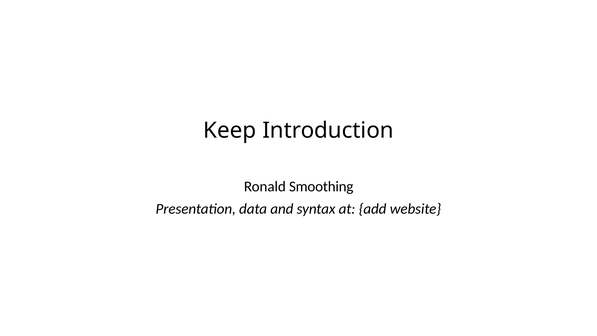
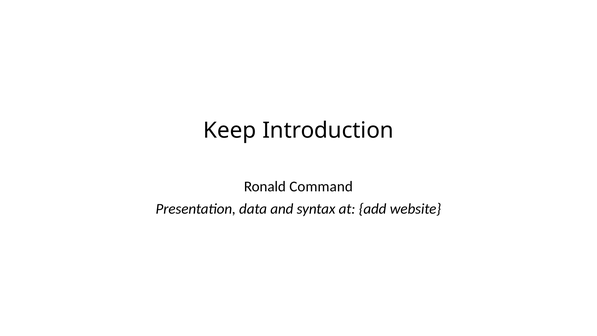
Smoothing: Smoothing -> Command
